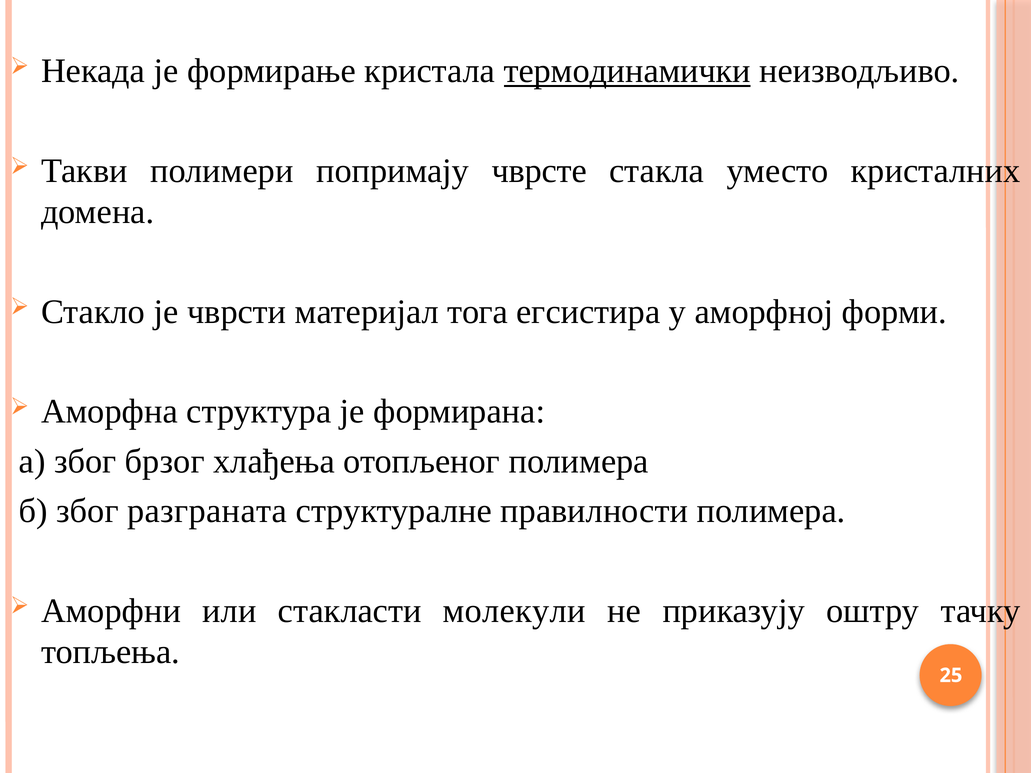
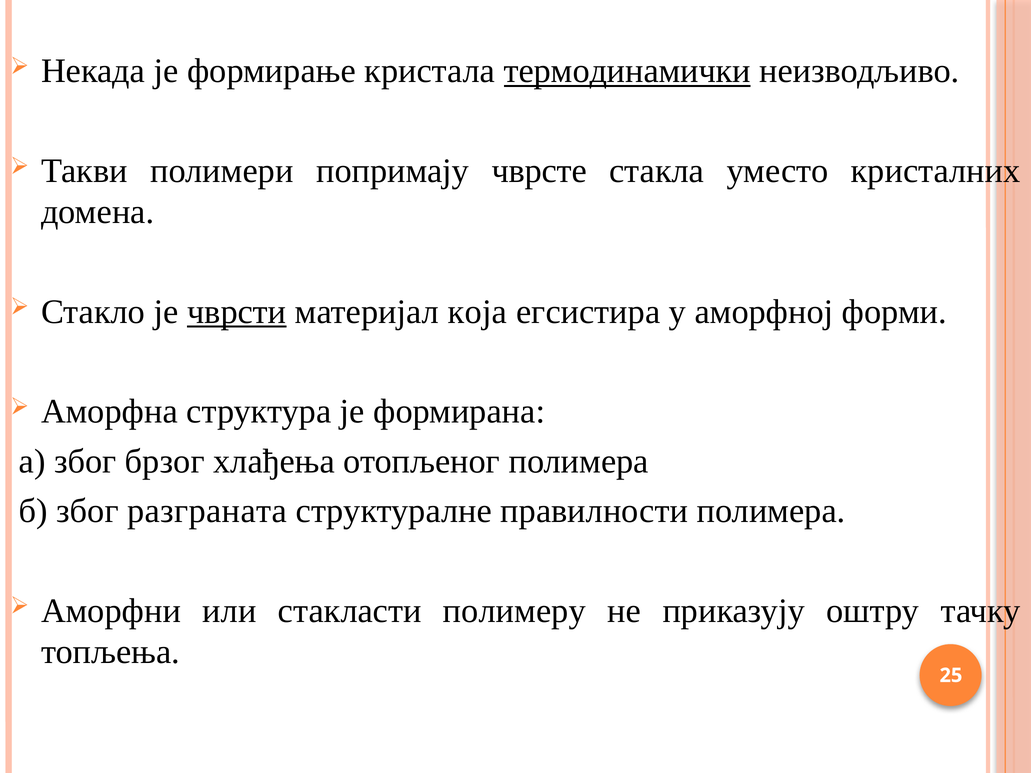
чврсти underline: none -> present
тога: тога -> која
молекули: молекули -> полимеру
